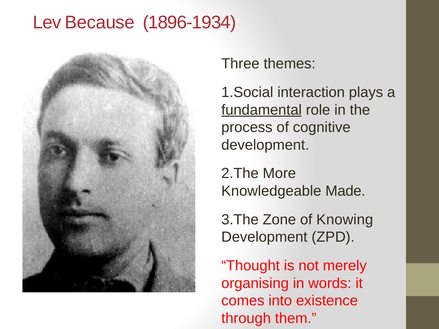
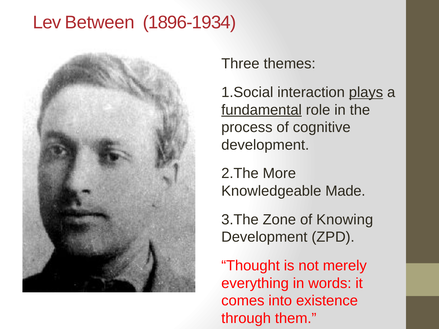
Because: Because -> Between
plays underline: none -> present
organising: organising -> everything
